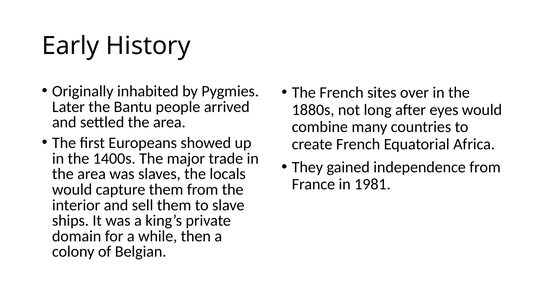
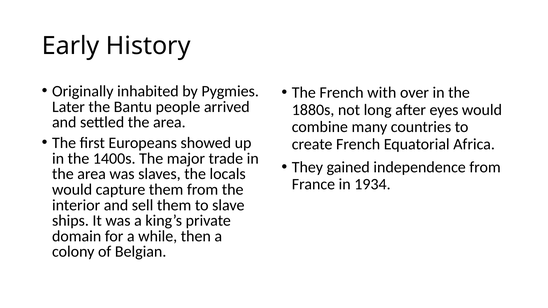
sites: sites -> with
1981: 1981 -> 1934
